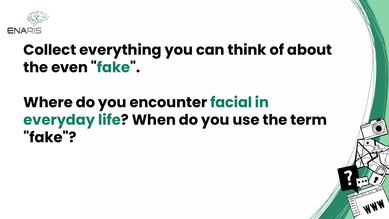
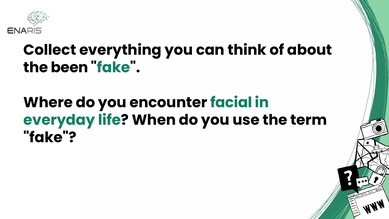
even: even -> been
